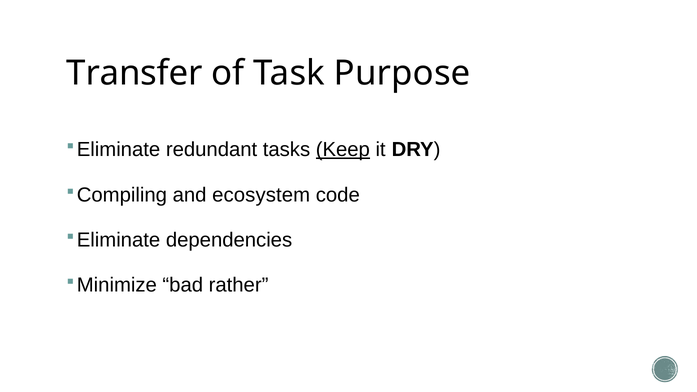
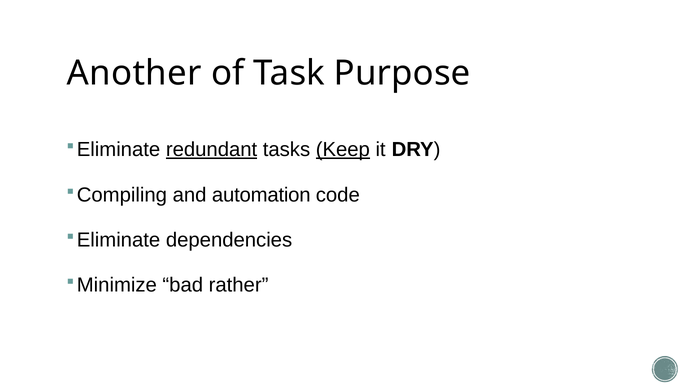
Transfer: Transfer -> Another
redundant underline: none -> present
ecosystem: ecosystem -> automation
